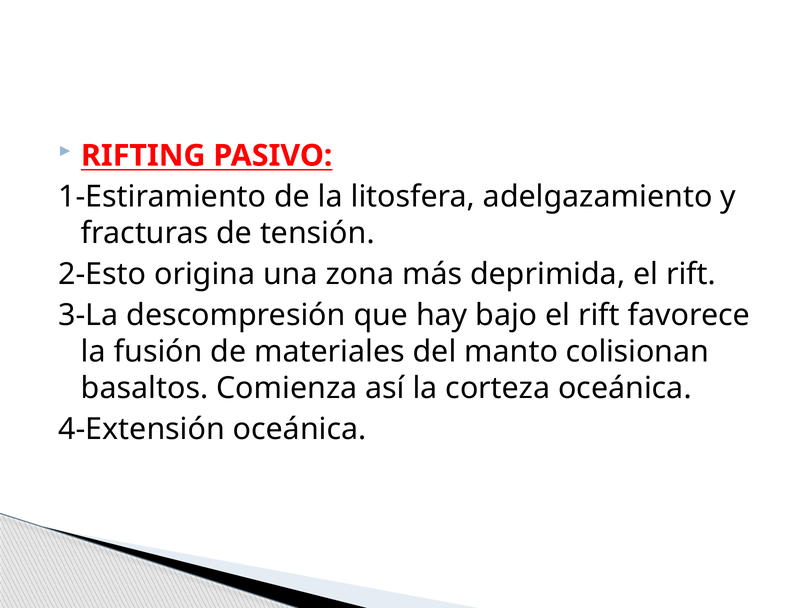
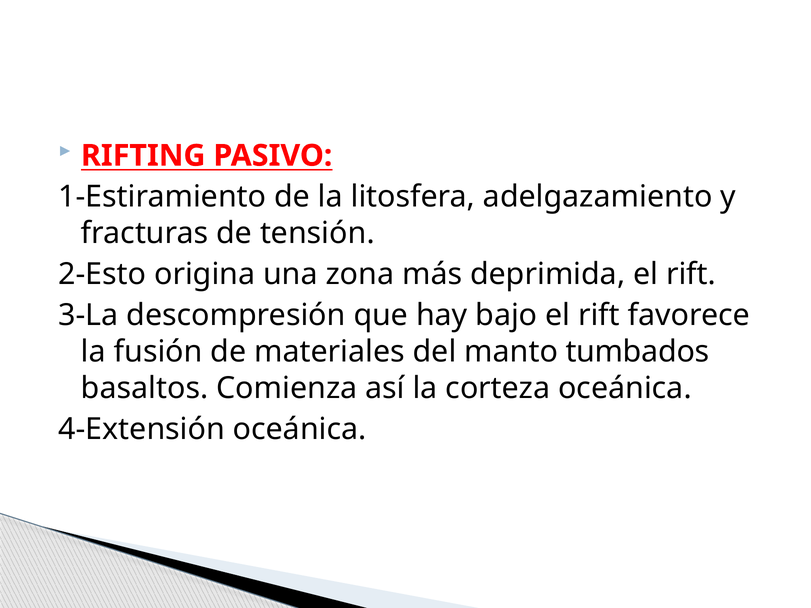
colisionan: colisionan -> tumbados
